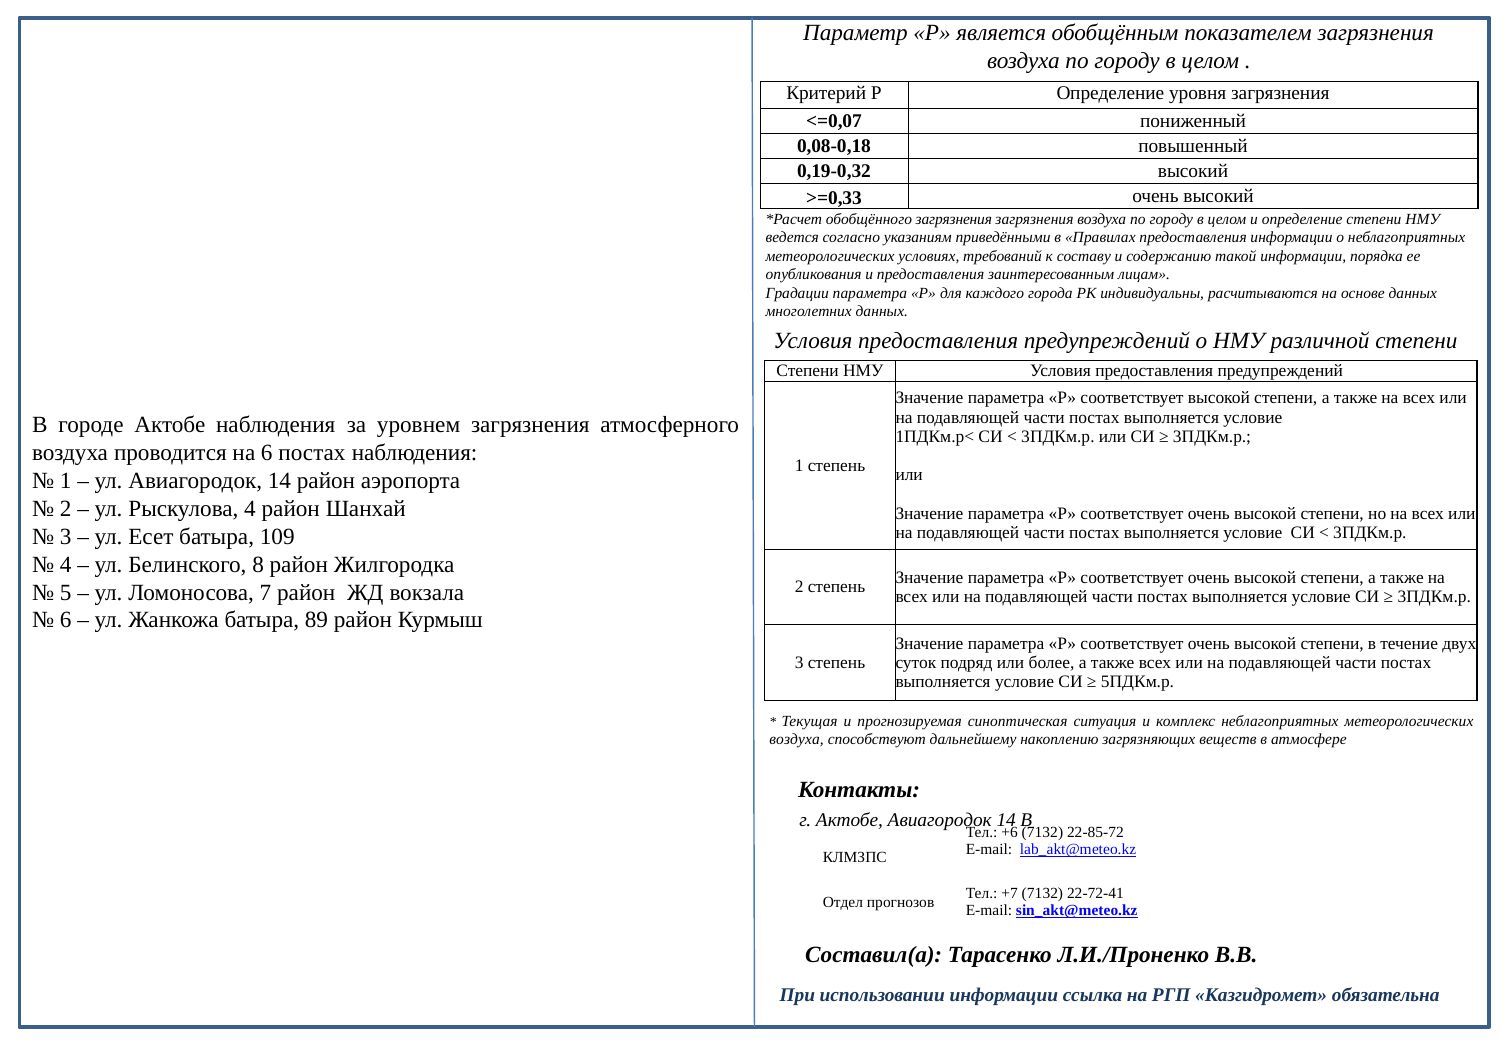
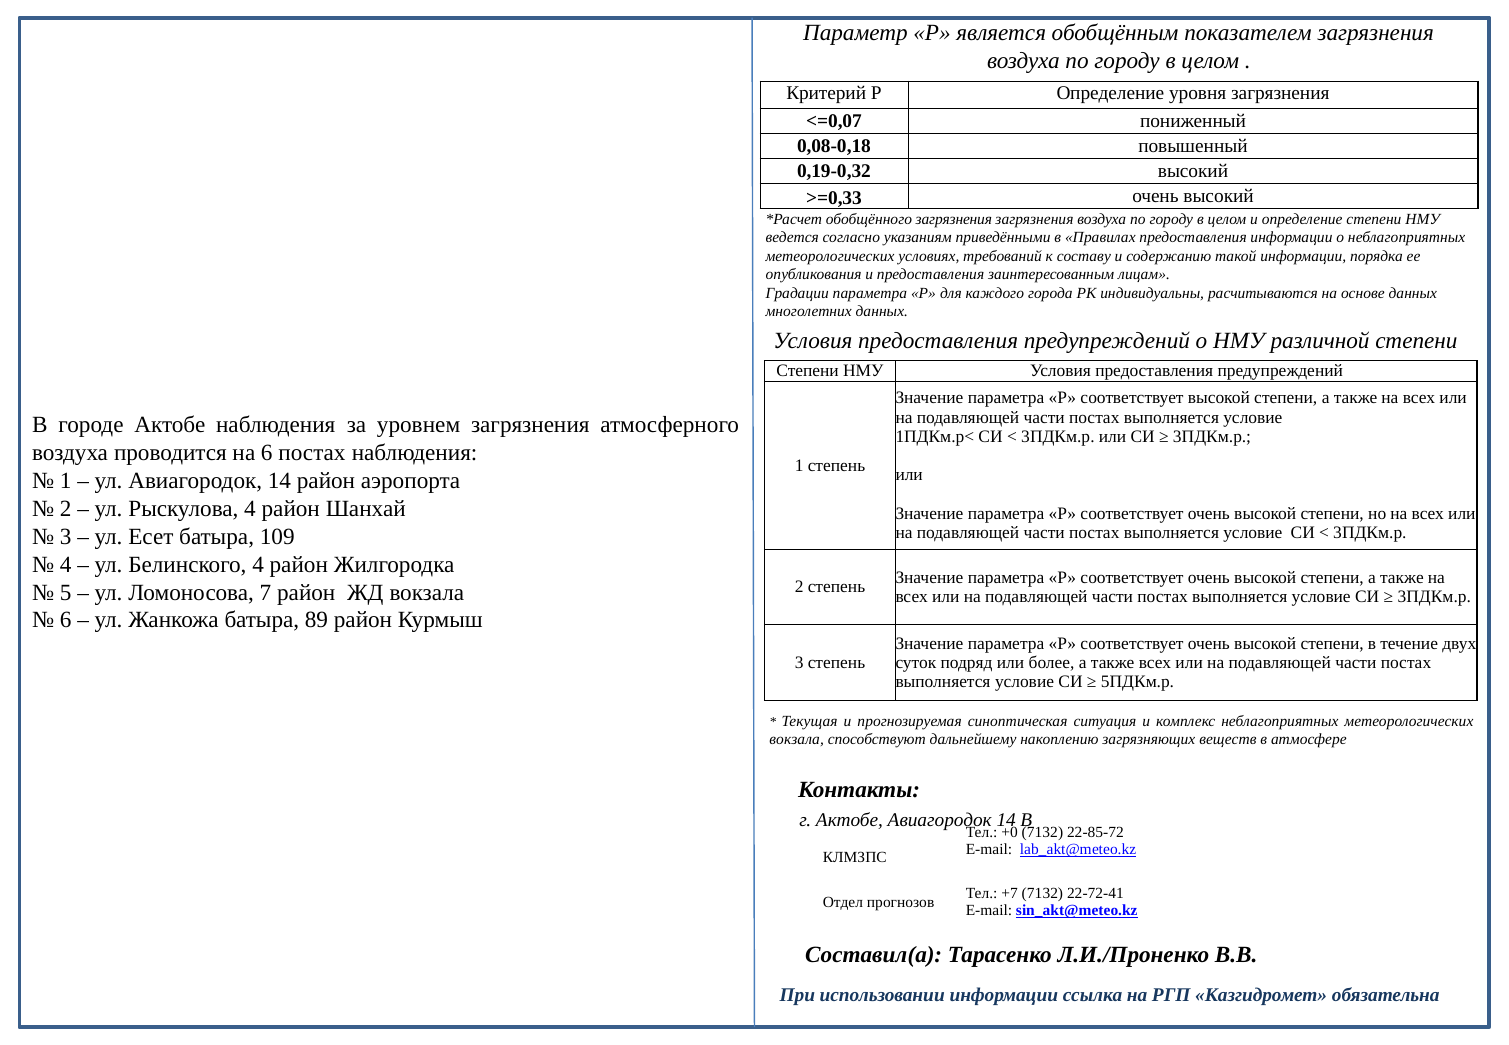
Белинского 8: 8 -> 4
воздуха at (797, 739): воздуха -> вокзала
+6: +6 -> +0
